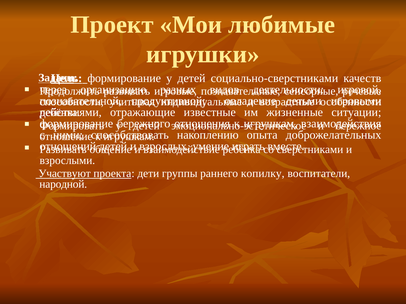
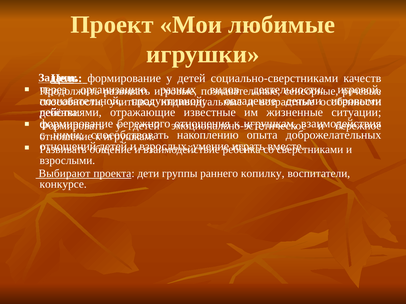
Участвуют: Участвуют -> Выбирают
народной: народной -> конкурсе
